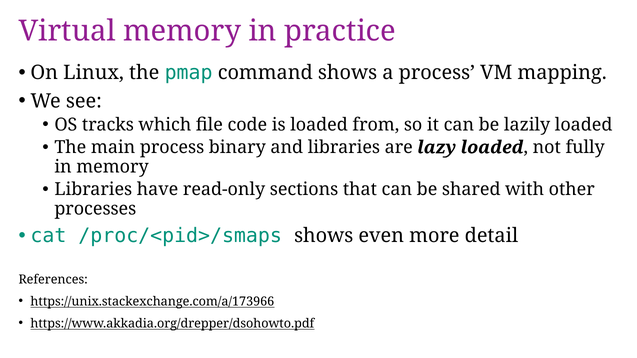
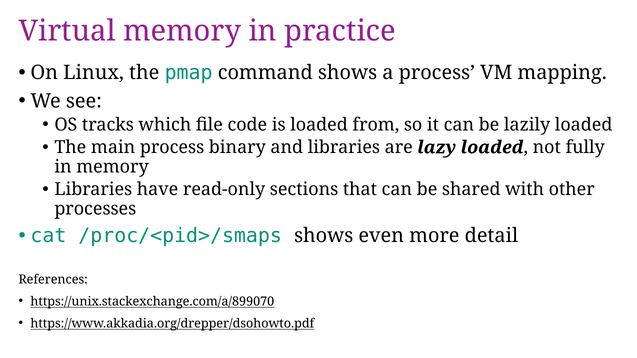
https://unix.stackexchange.com/a/173966: https://unix.stackexchange.com/a/173966 -> https://unix.stackexchange.com/a/899070
